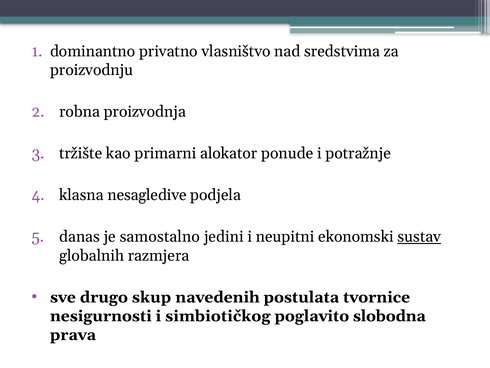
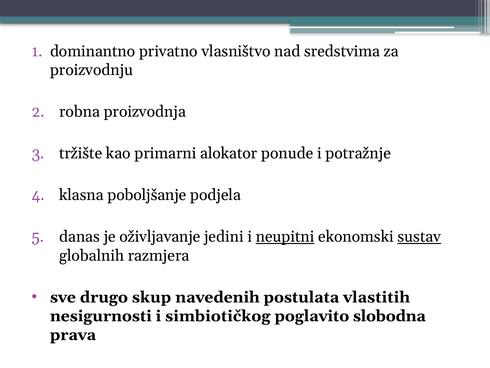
nesagledive: nesagledive -> poboljšanje
samostalno: samostalno -> oživljavanje
neupitni underline: none -> present
tvornice: tvornice -> vlastitih
